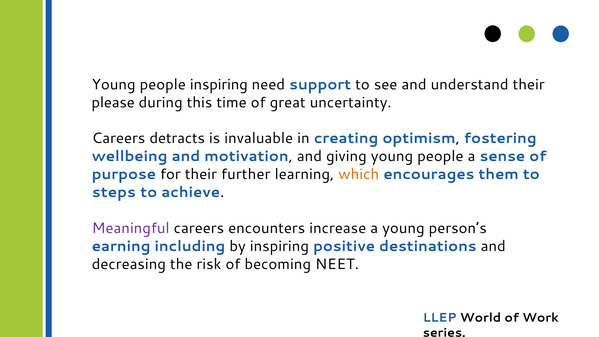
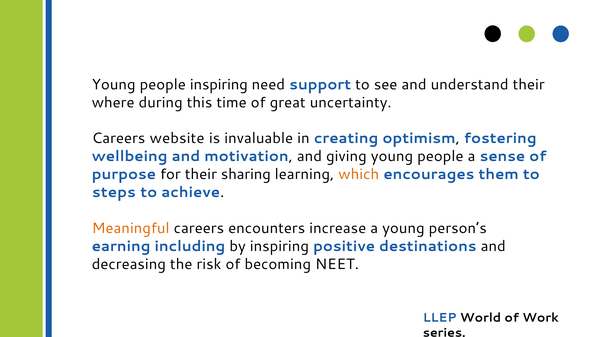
please: please -> where
detracts: detracts -> website
further: further -> sharing
Meaningful colour: purple -> orange
